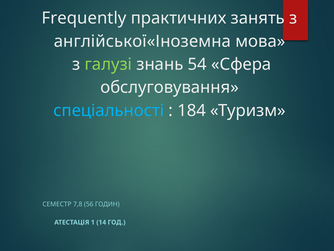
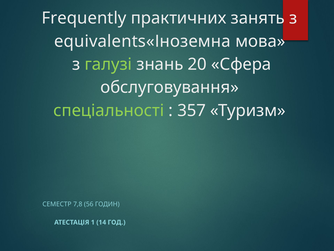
англійської«Іноземна: англійської«Іноземна -> equivalents«Іноземна
54: 54 -> 20
спеціальності colour: light blue -> light green
184: 184 -> 357
